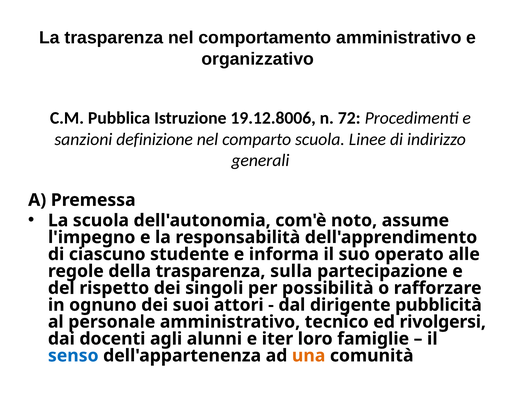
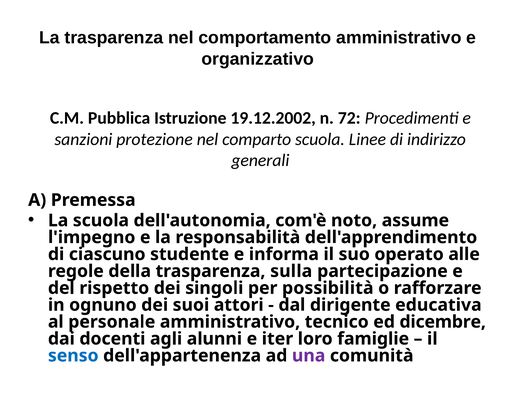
19.12.8006: 19.12.8006 -> 19.12.2002
definizione: definizione -> protezione
pubblicità: pubblicità -> educativa
rivolgersi: rivolgersi -> dicembre
una colour: orange -> purple
